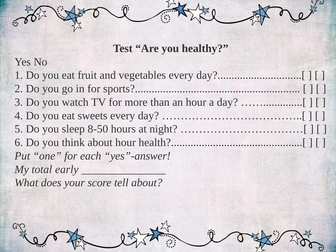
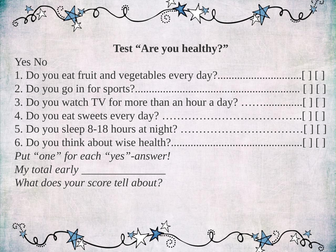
8-50: 8-50 -> 8-18
about hour: hour -> wise
